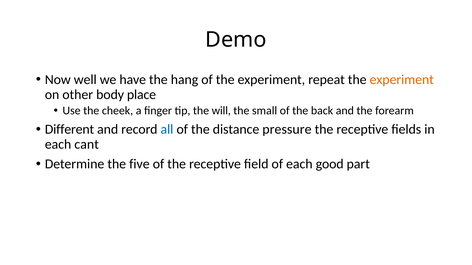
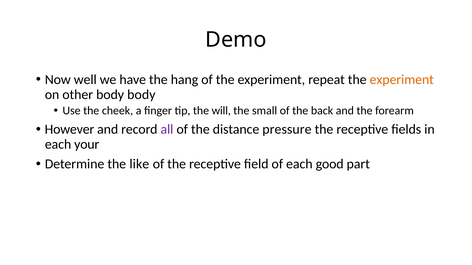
body place: place -> body
Different: Different -> However
all colour: blue -> purple
cant: cant -> your
five: five -> like
